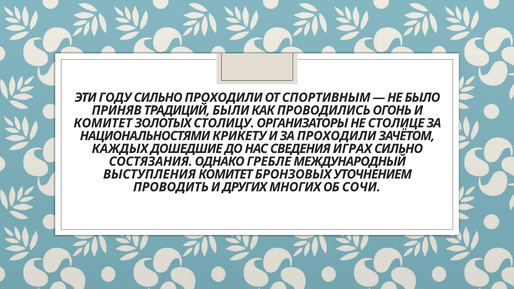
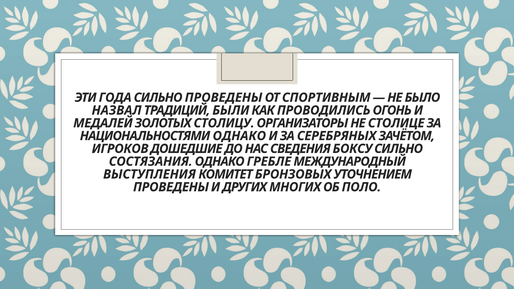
ГОДУ: ГОДУ -> ГОДА
СИЛЬНО ПРОХОДИЛИ: ПРОХОДИЛИ -> ПРОВЕДЕНЫ
ПРИНЯВ: ПРИНЯВ -> НАЗВАЛ
КОМИТЕТ at (103, 123): КОМИТЕТ -> МЕДАЛЕЙ
НАЦИОНАЛЬНОСТЯМИ КРИКЕТУ: КРИКЕТУ -> ОДНАКО
ЗА ПРОХОДИЛИ: ПРОХОДИЛИ -> СЕРЕБРЯНЫХ
КАЖДЫХ: КАЖДЫХ -> ИГРОКОВ
ИГРАХ: ИГРАХ -> БОКСУ
ПРОВОДИТЬ at (171, 187): ПРОВОДИТЬ -> ПРОВЕДЕНЫ
СОЧИ: СОЧИ -> ПОЛО
